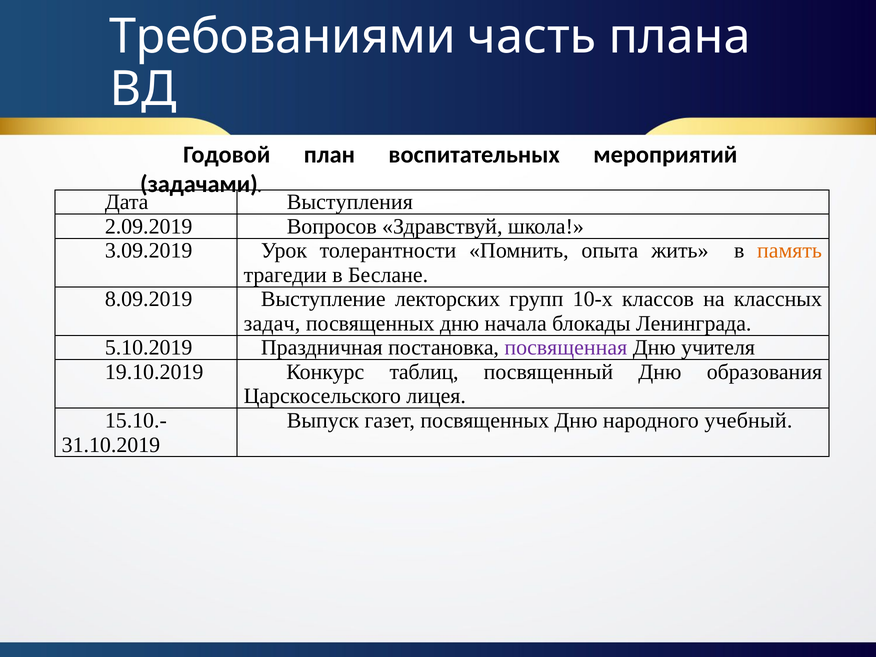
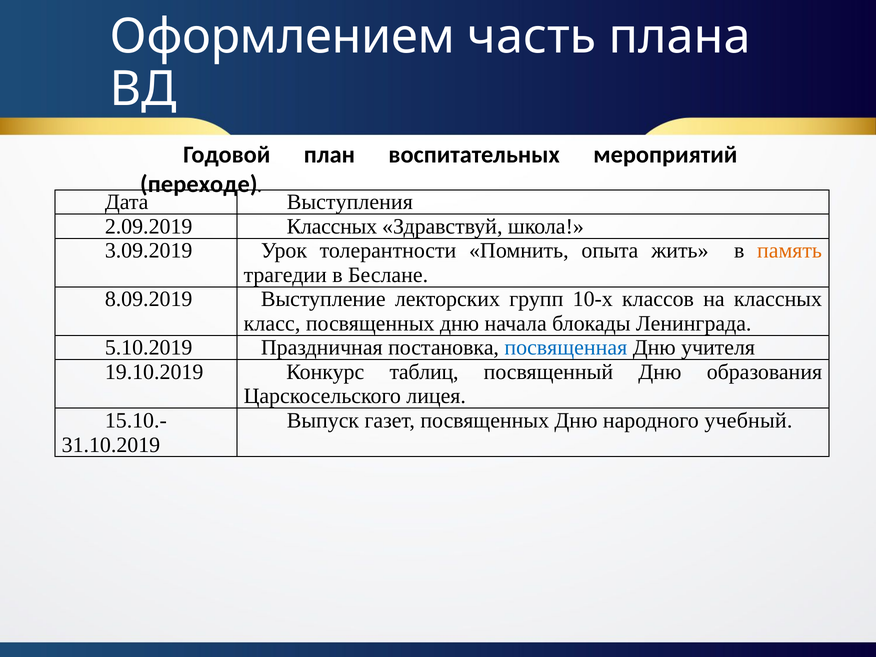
Требованиями: Требованиями -> Оформлением
задачами: задачами -> переходе
2.09.2019 Вопросов: Вопросов -> Классных
задач: задач -> класс
посвященная colour: purple -> blue
